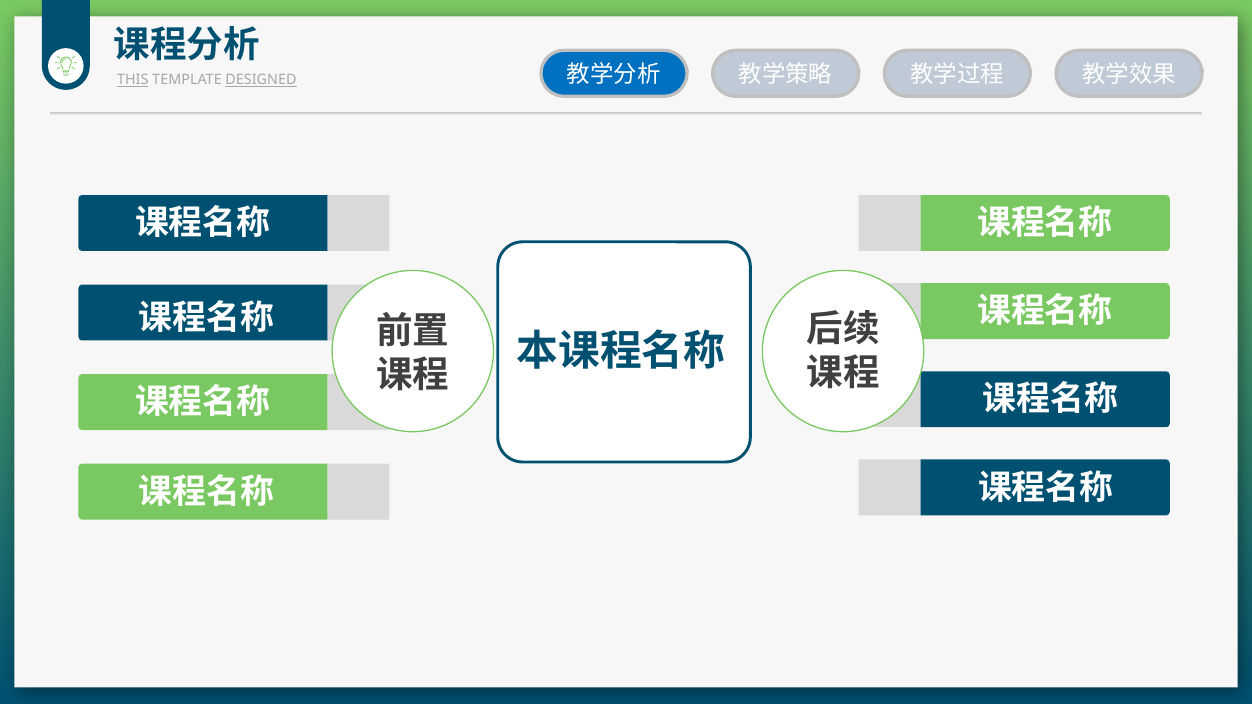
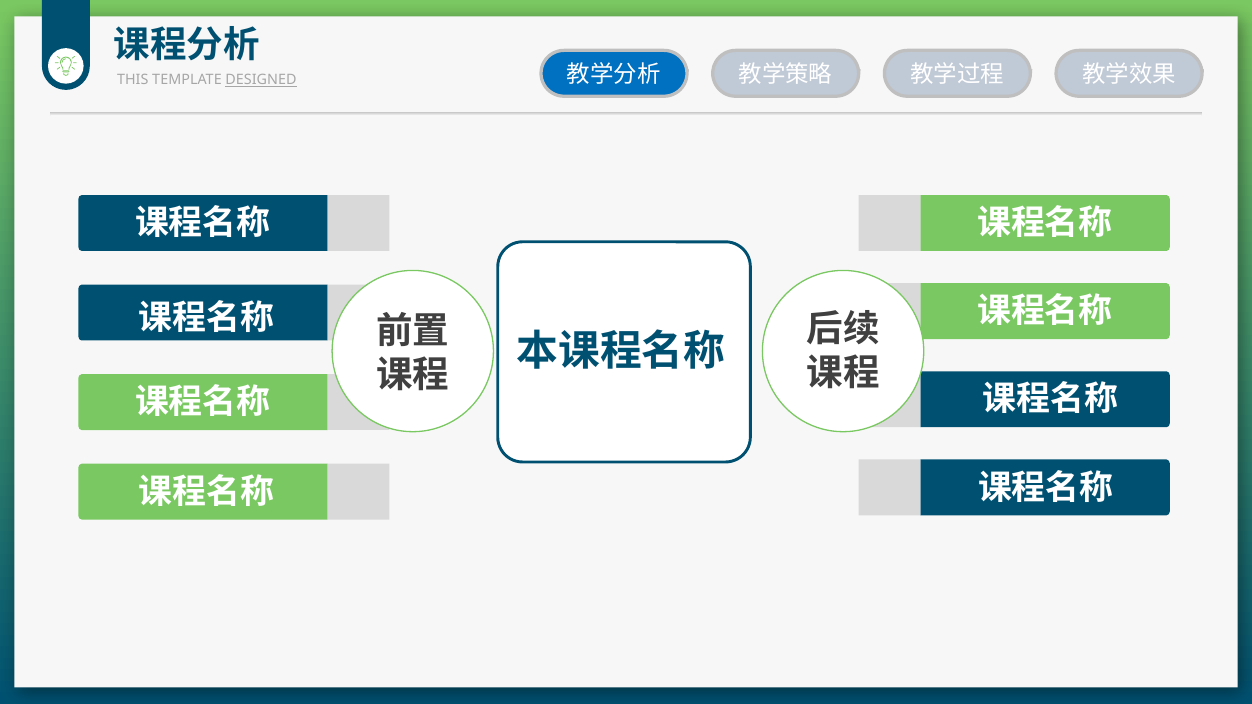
THIS underline: present -> none
